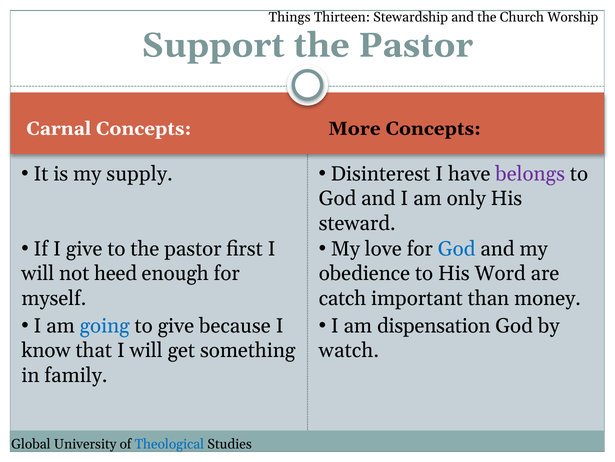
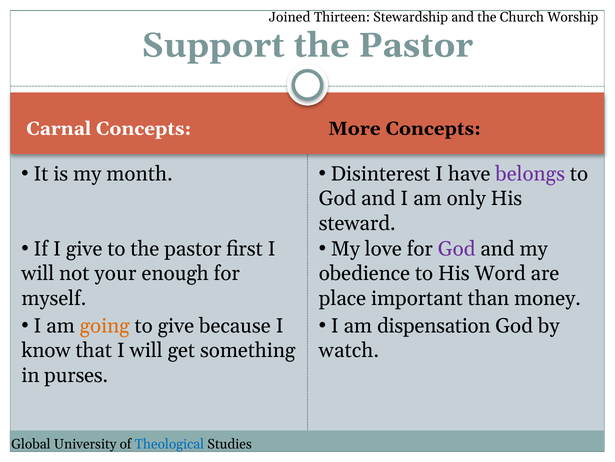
Things: Things -> Joined
supply: supply -> month
God at (457, 249) colour: blue -> purple
heed: heed -> your
catch: catch -> place
going colour: blue -> orange
family: family -> purses
